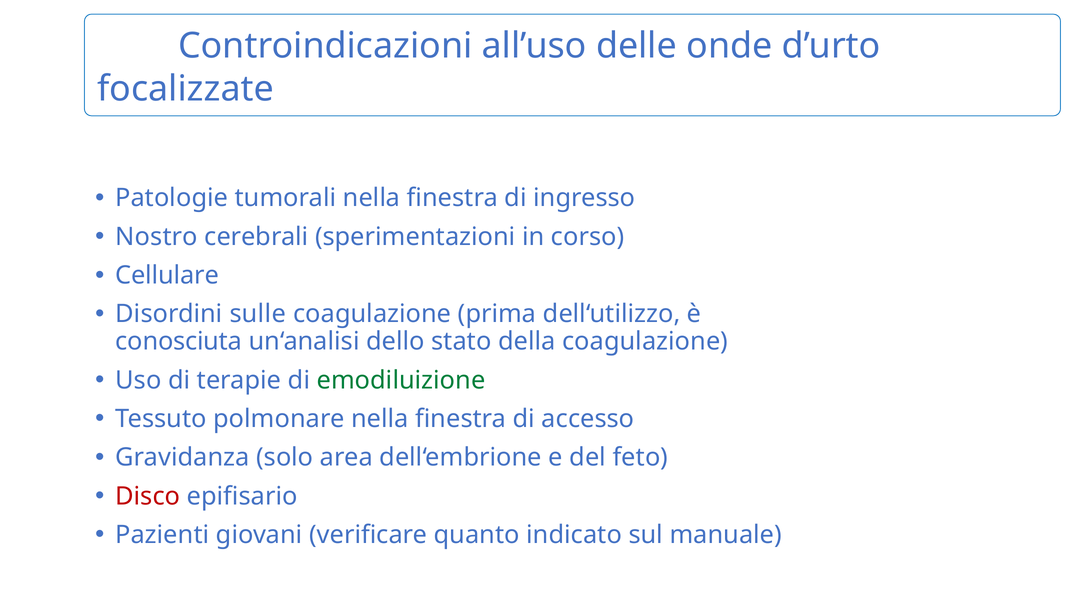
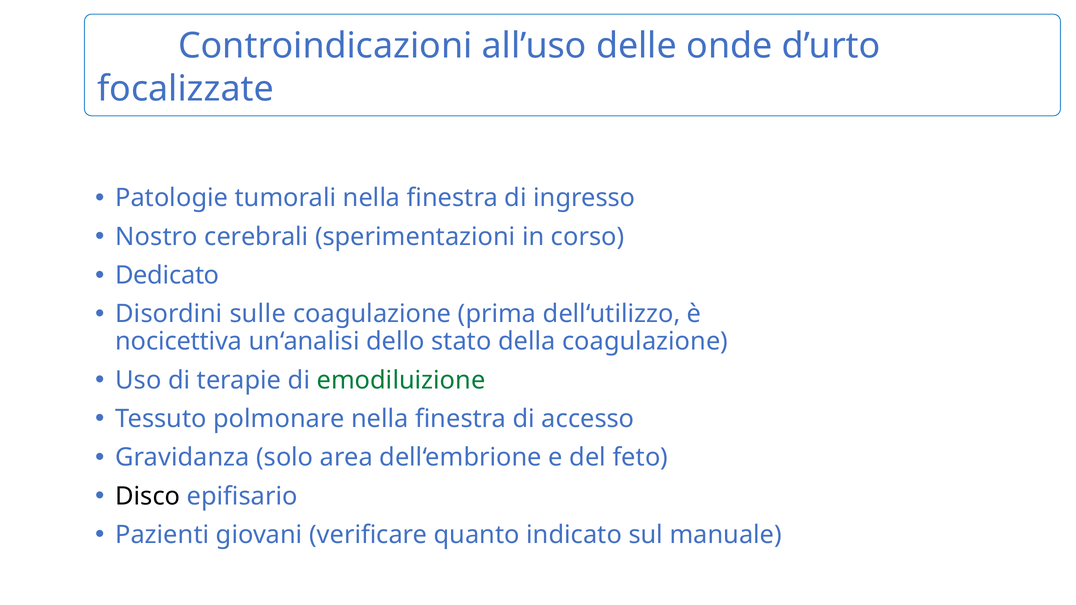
Cellulare: Cellulare -> Dedicato
conosciuta: conosciuta -> nocicettiva
Disco colour: red -> black
